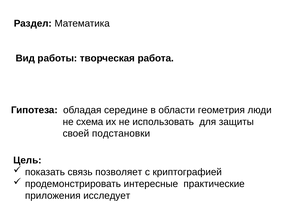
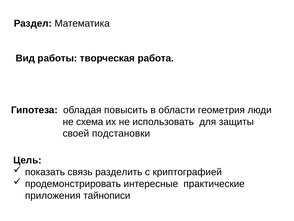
середине: середине -> повысить
позволяет: позволяет -> разделить
исследует: исследует -> тайнописи
